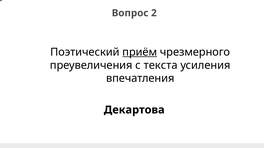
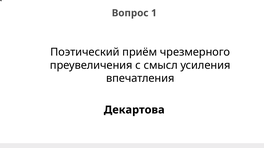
2: 2 -> 1
приём underline: present -> none
текста: текста -> смысл
